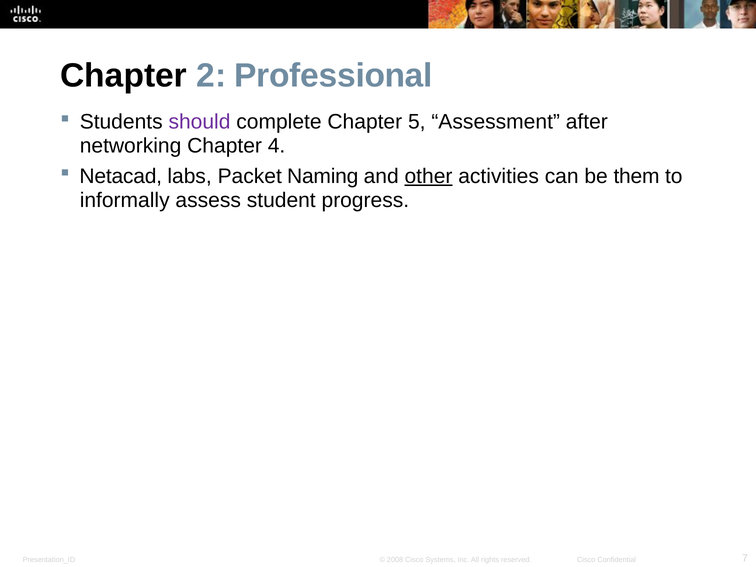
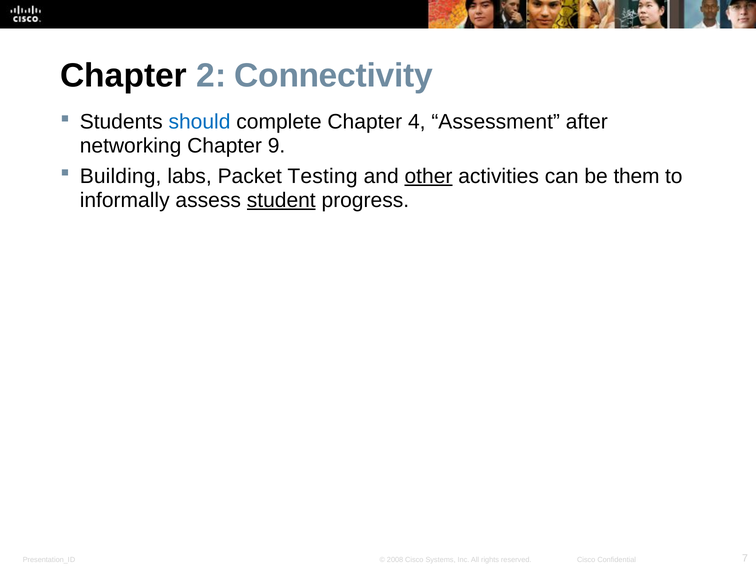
Professional: Professional -> Connectivity
should colour: purple -> blue
5: 5 -> 4
4: 4 -> 9
Netacad: Netacad -> Building
Naming: Naming -> Testing
student underline: none -> present
